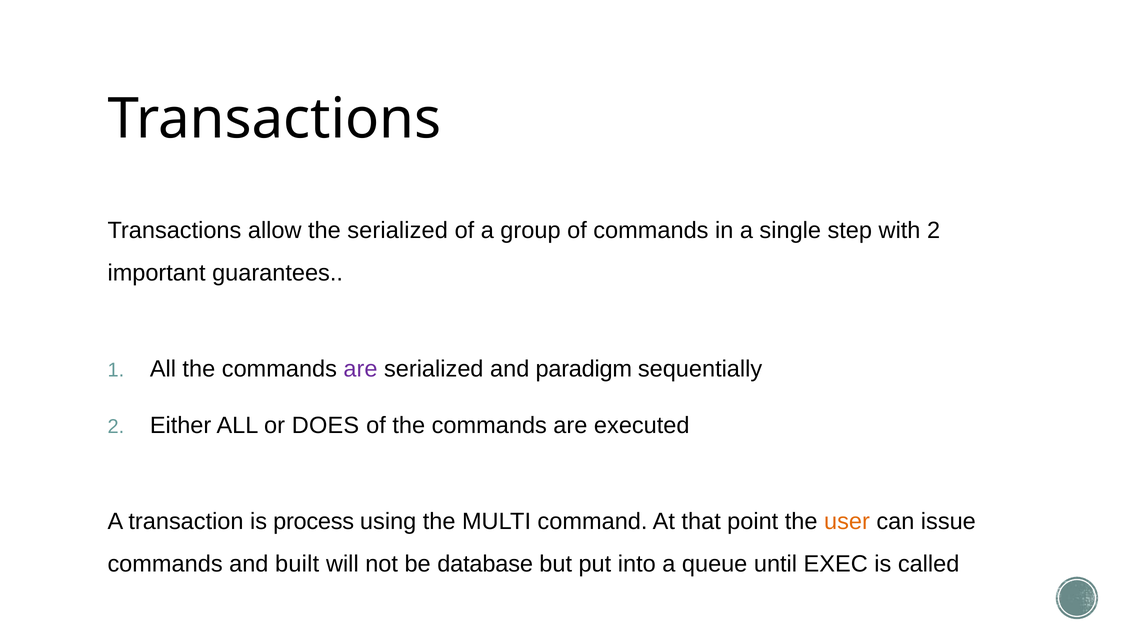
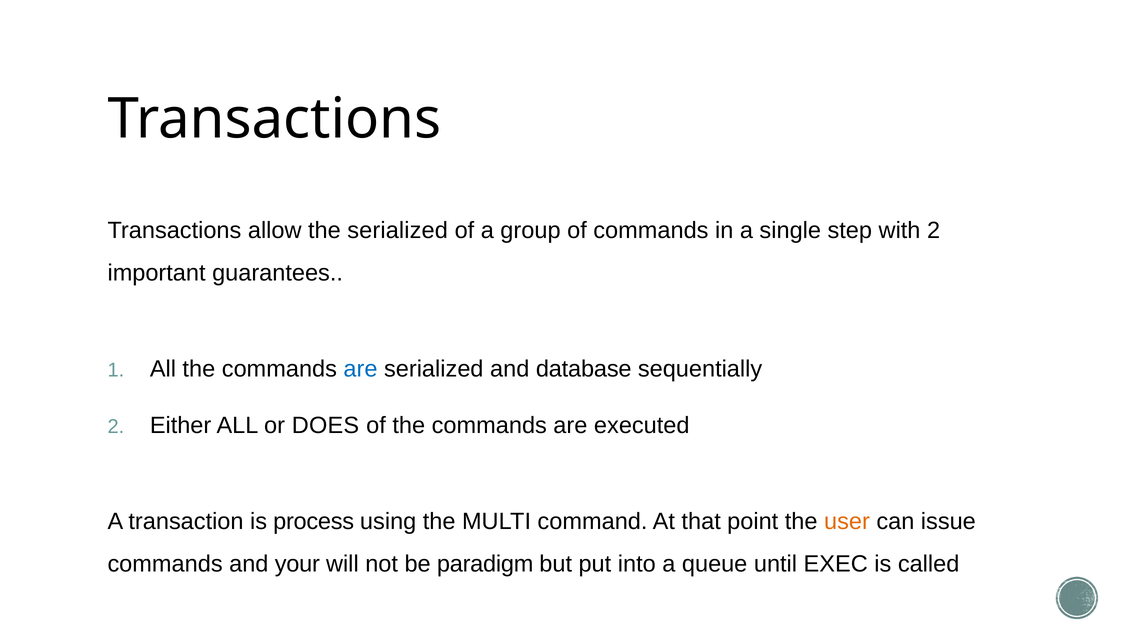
are at (361, 369) colour: purple -> blue
paradigm: paradigm -> database
built: built -> your
database: database -> paradigm
